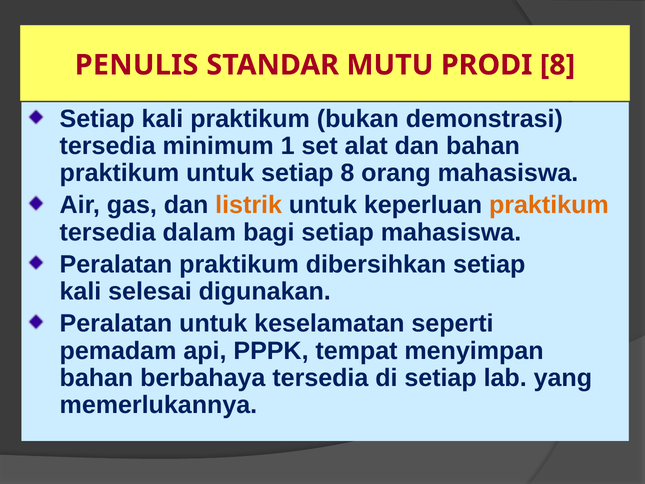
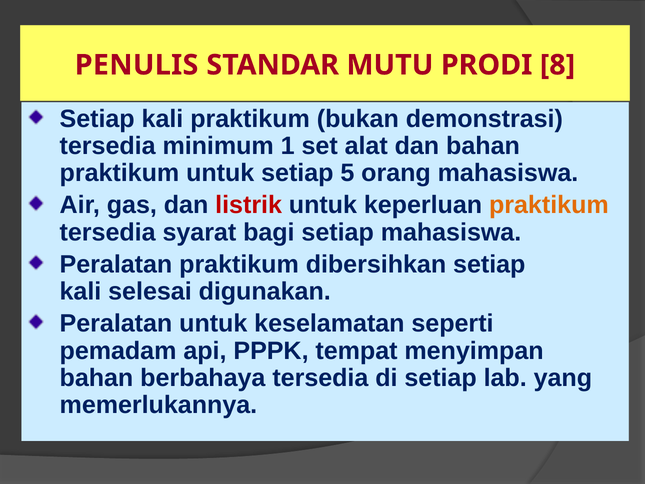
setiap 8: 8 -> 5
listrik colour: orange -> red
dalam: dalam -> syarat
